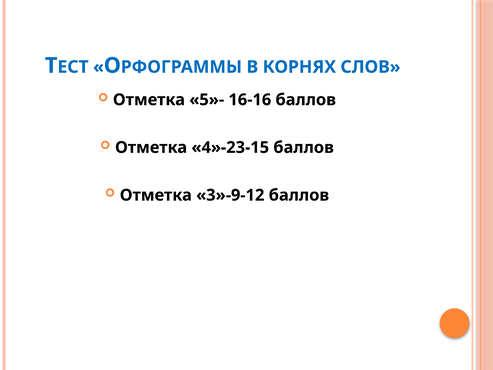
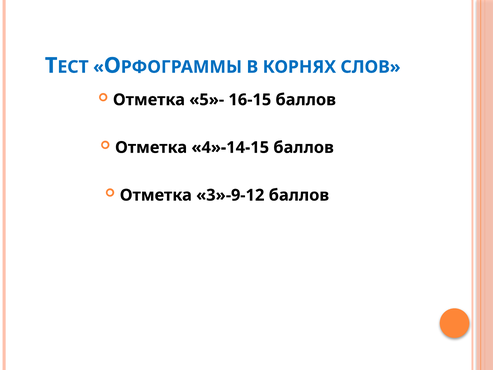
16-16: 16-16 -> 16-15
4»-23-15: 4»-23-15 -> 4»-14-15
